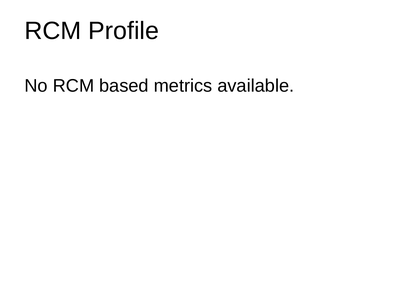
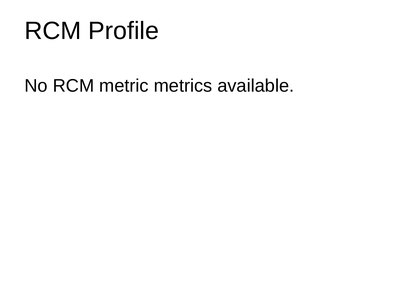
based: based -> metric
